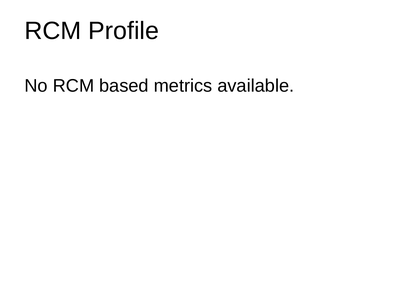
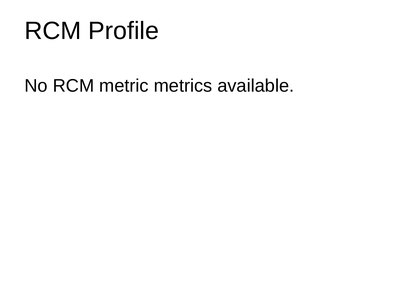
based: based -> metric
